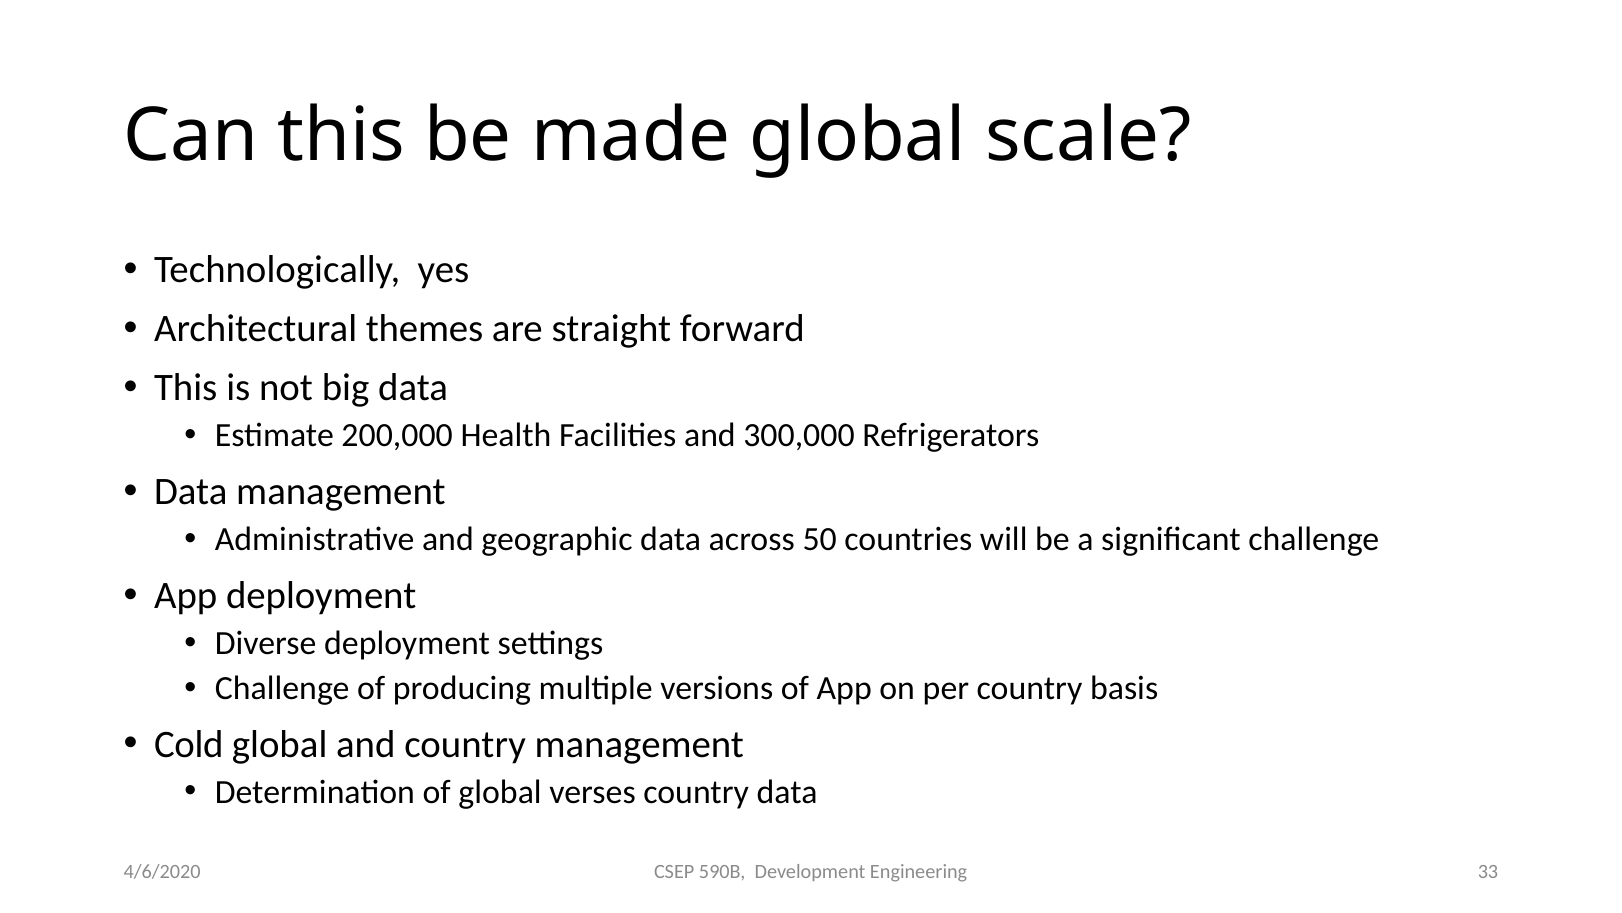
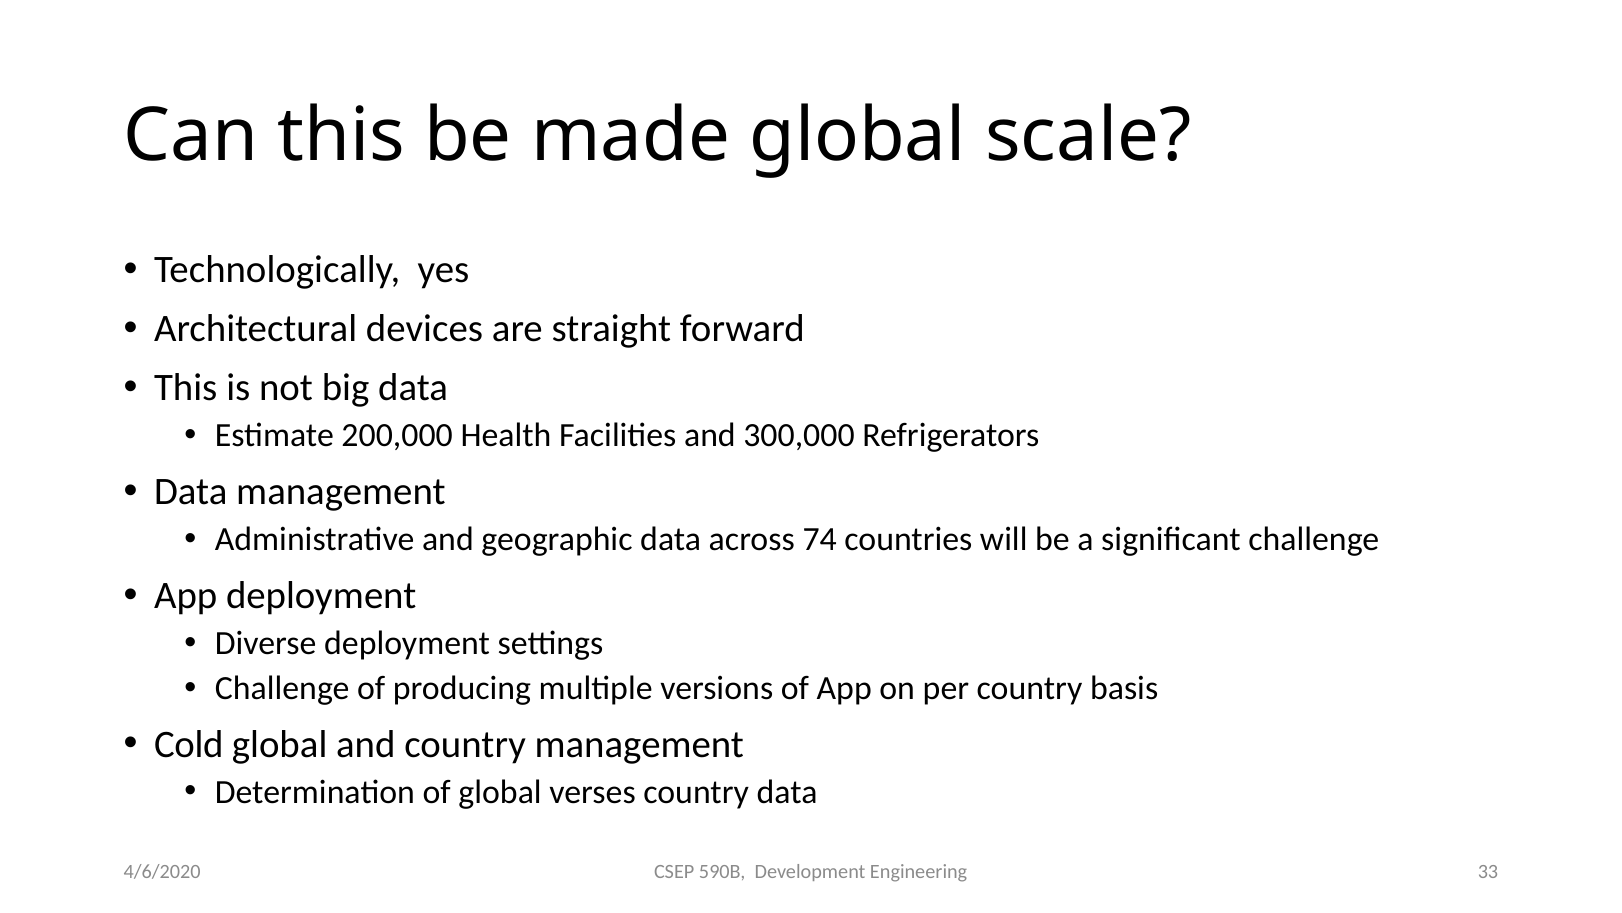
themes: themes -> devices
50: 50 -> 74
